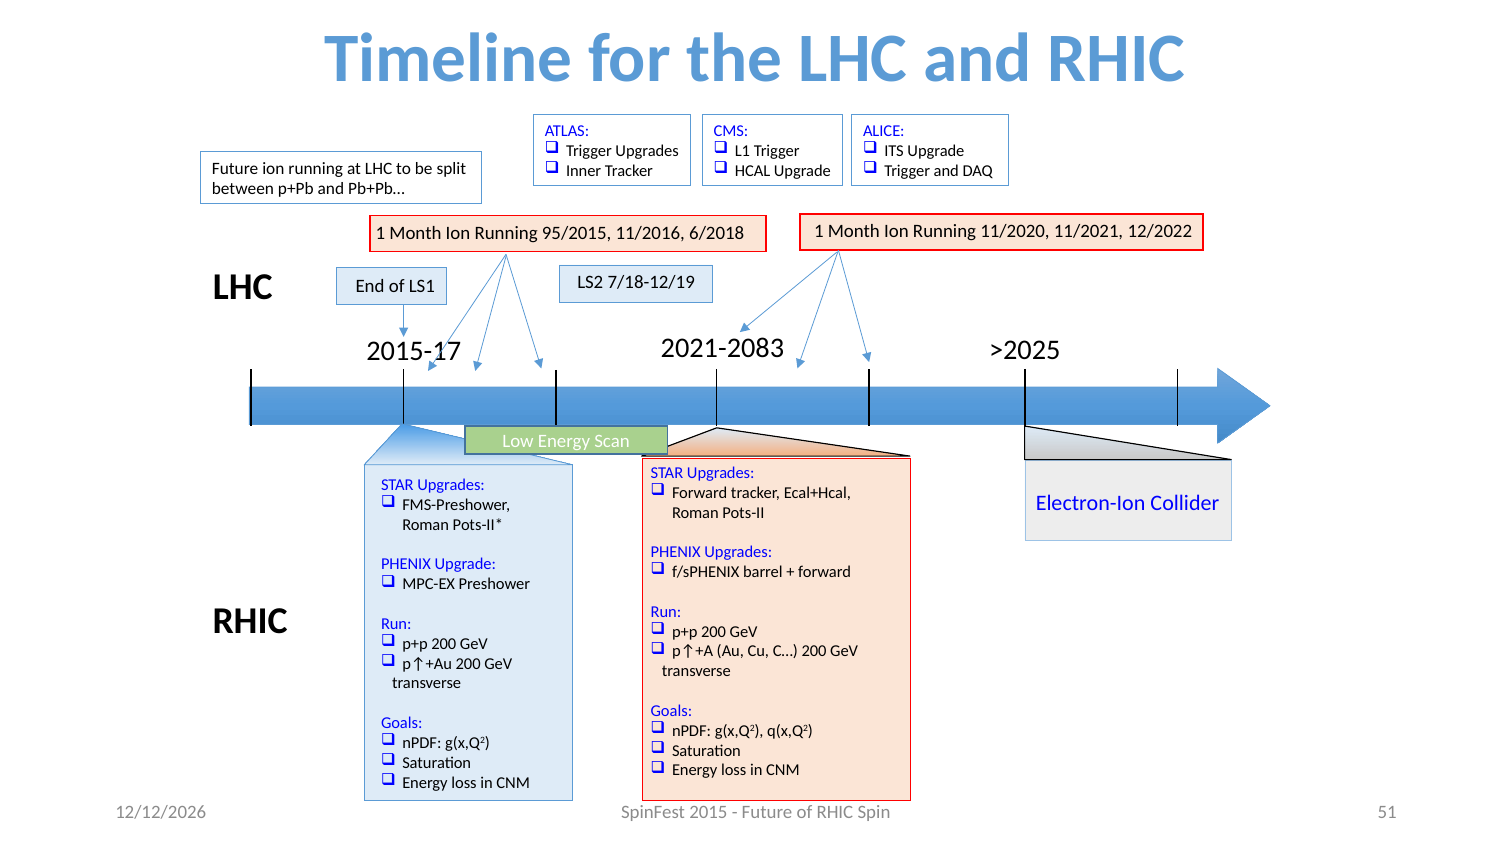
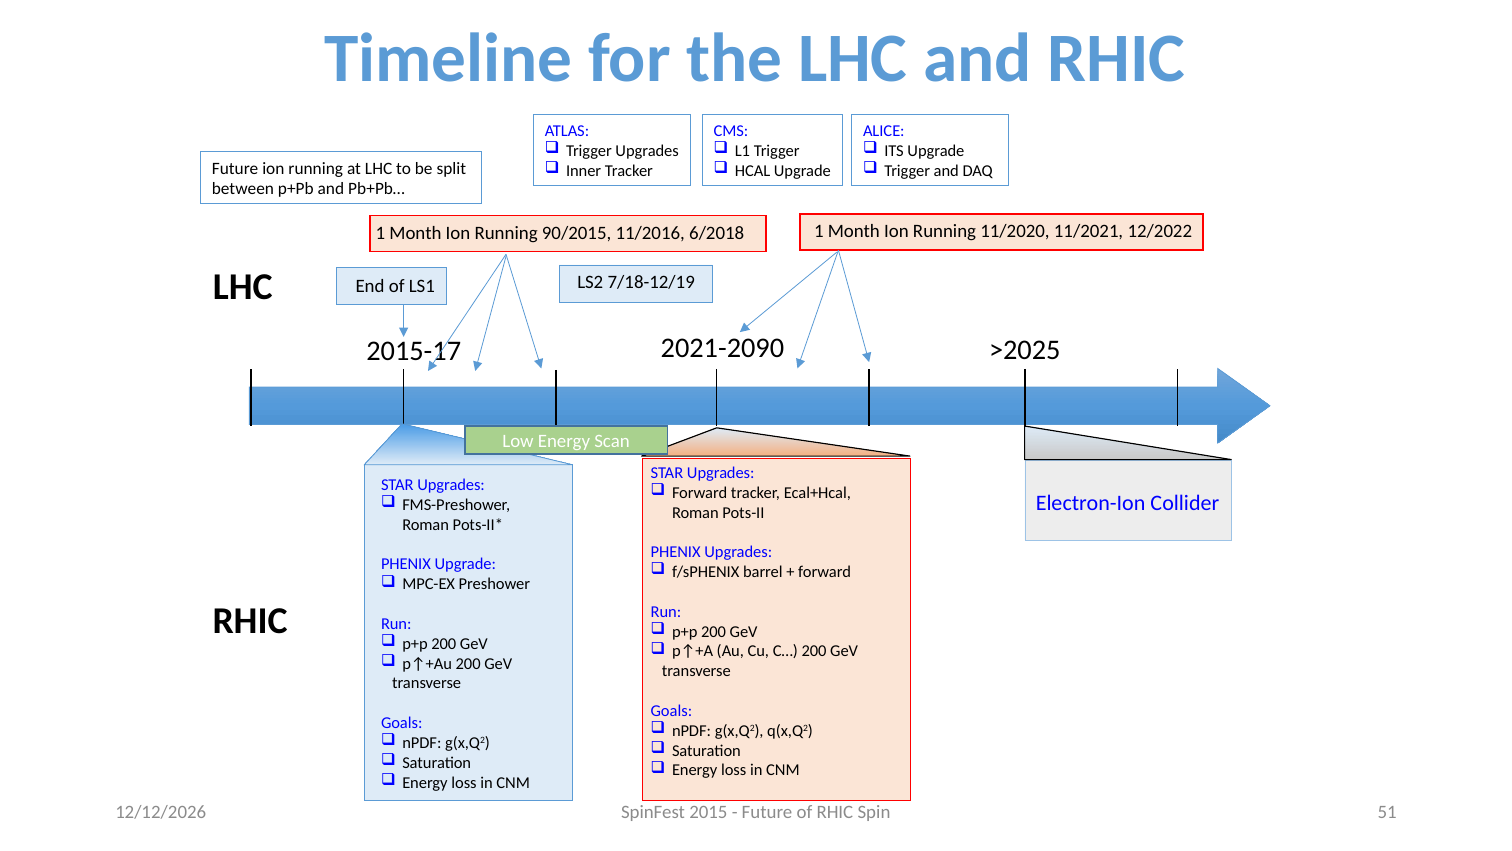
95/2015: 95/2015 -> 90/2015
2021-2083: 2021-2083 -> 2021-2090
